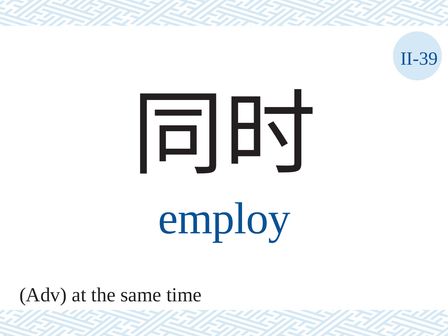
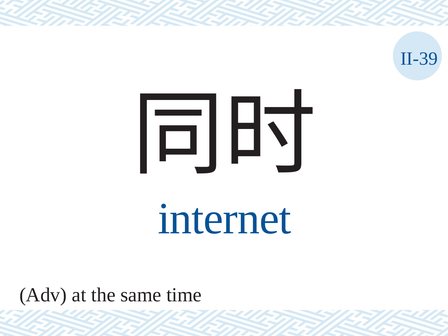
employ: employ -> internet
